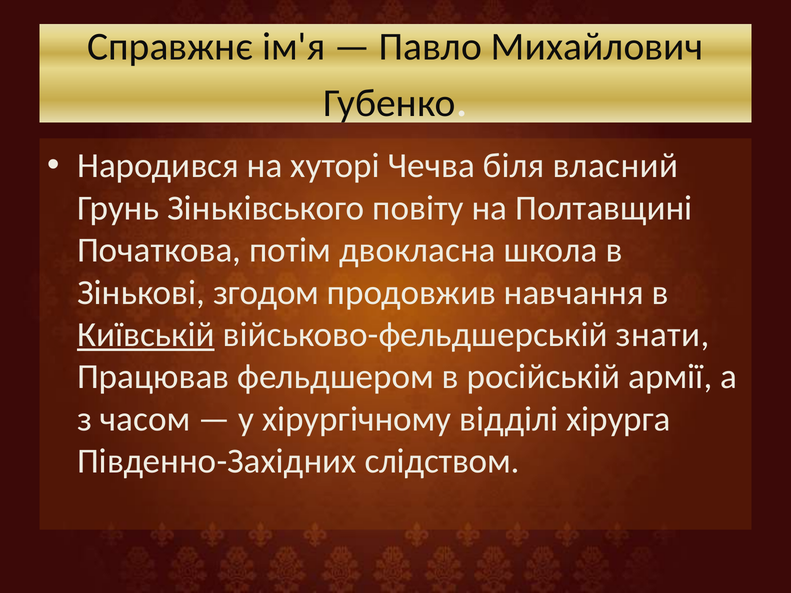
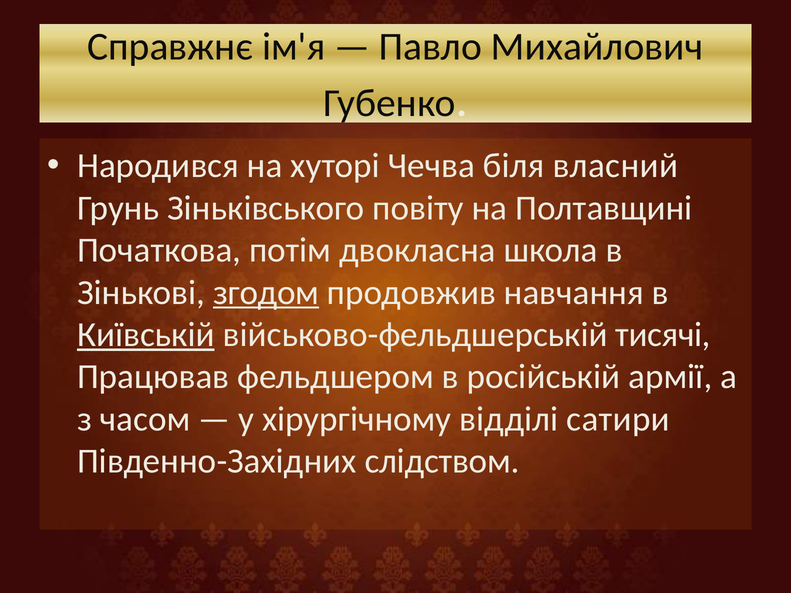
згодом underline: none -> present
знати: знати -> тисячі
хірурга: хірурга -> сатири
